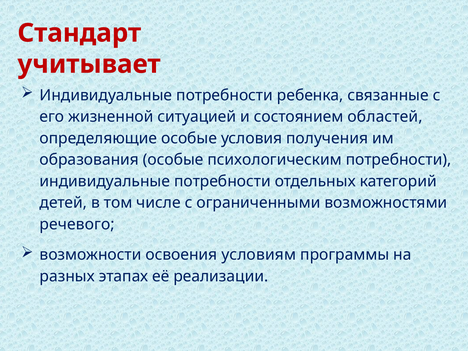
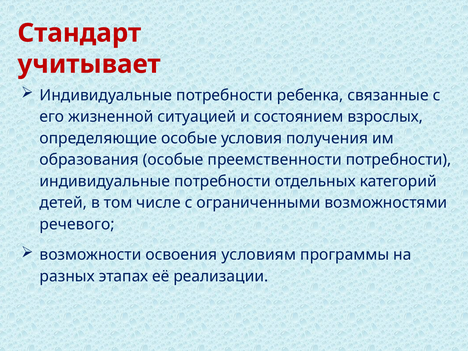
областей: областей -> взрослых
психологическим: психологическим -> преемственности
